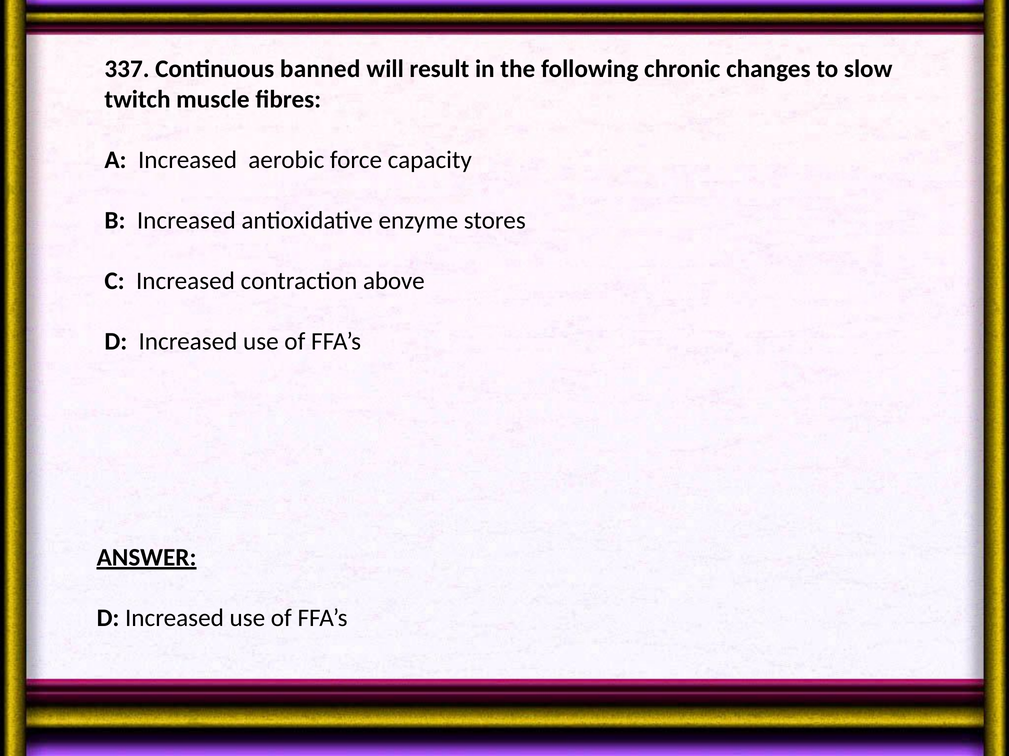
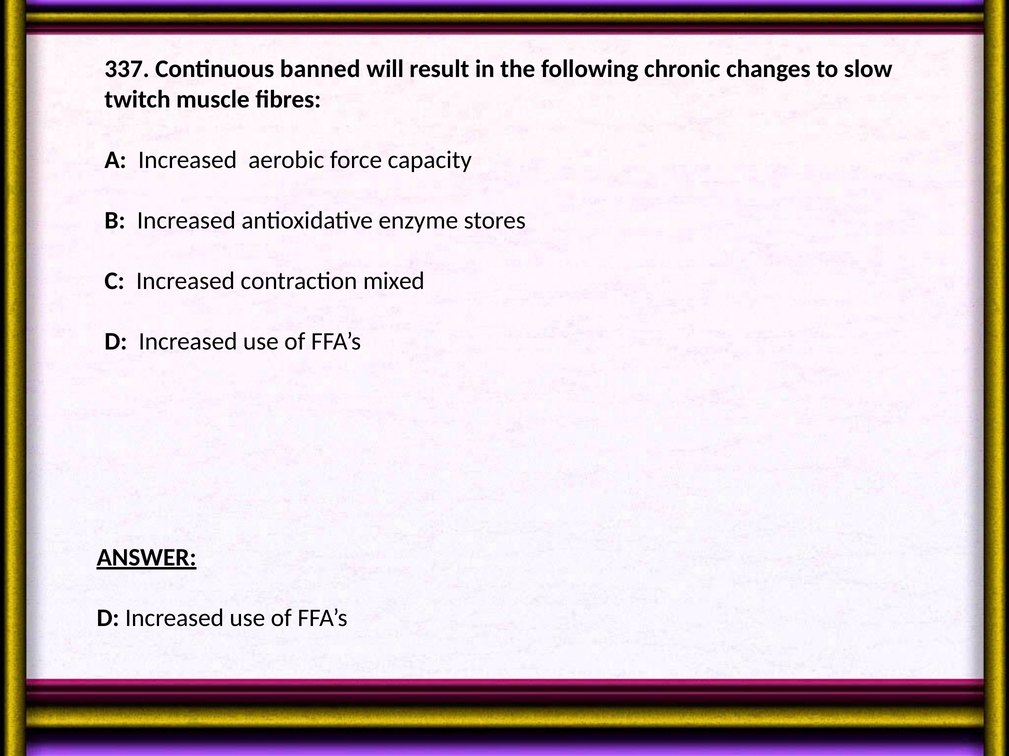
above: above -> mixed
